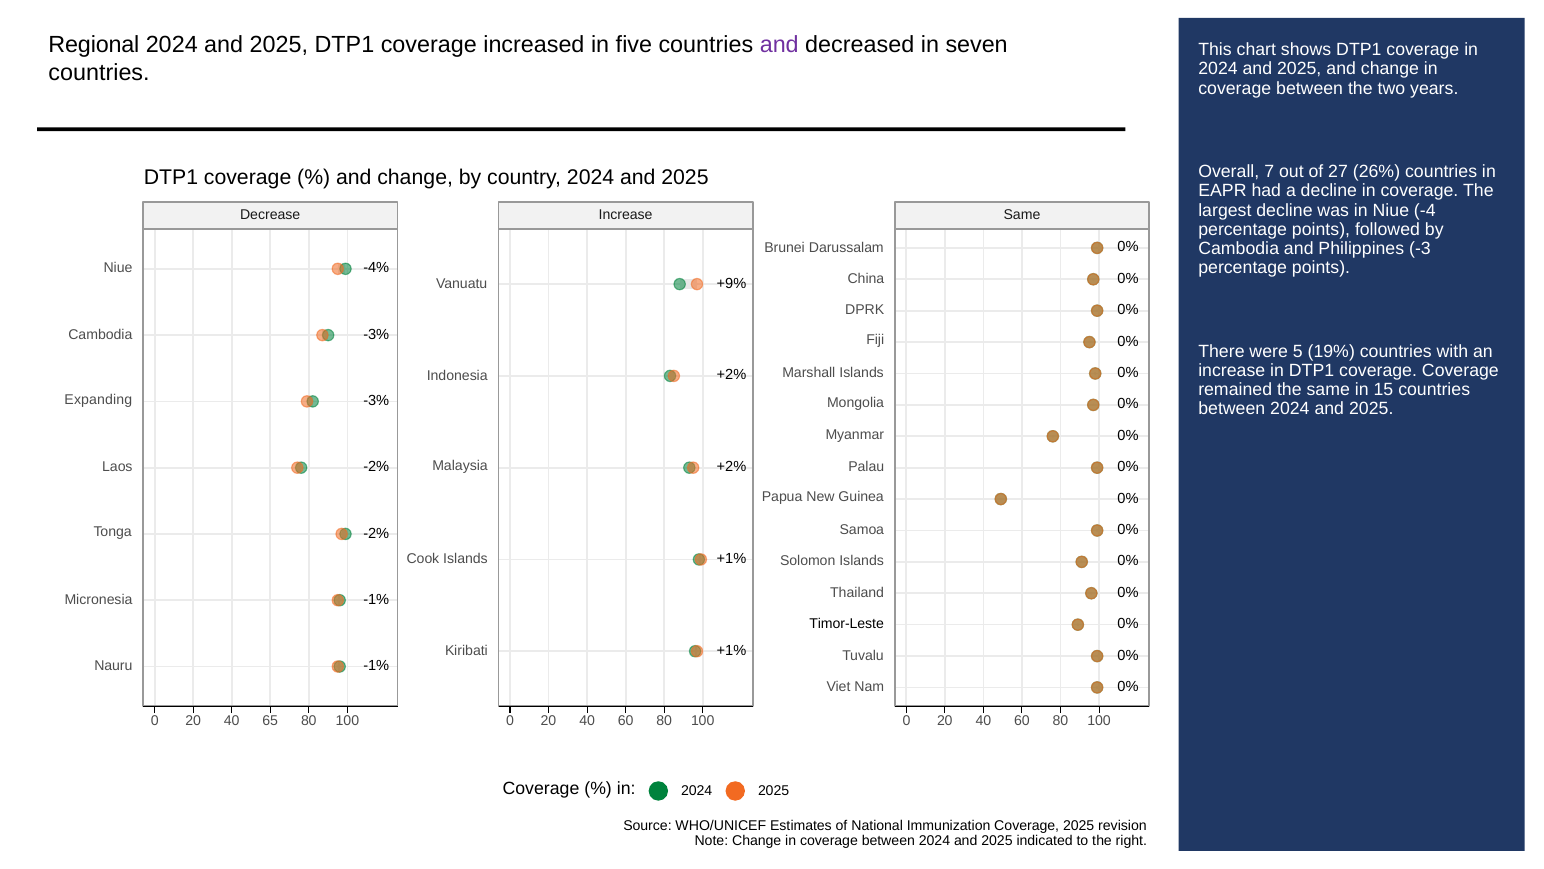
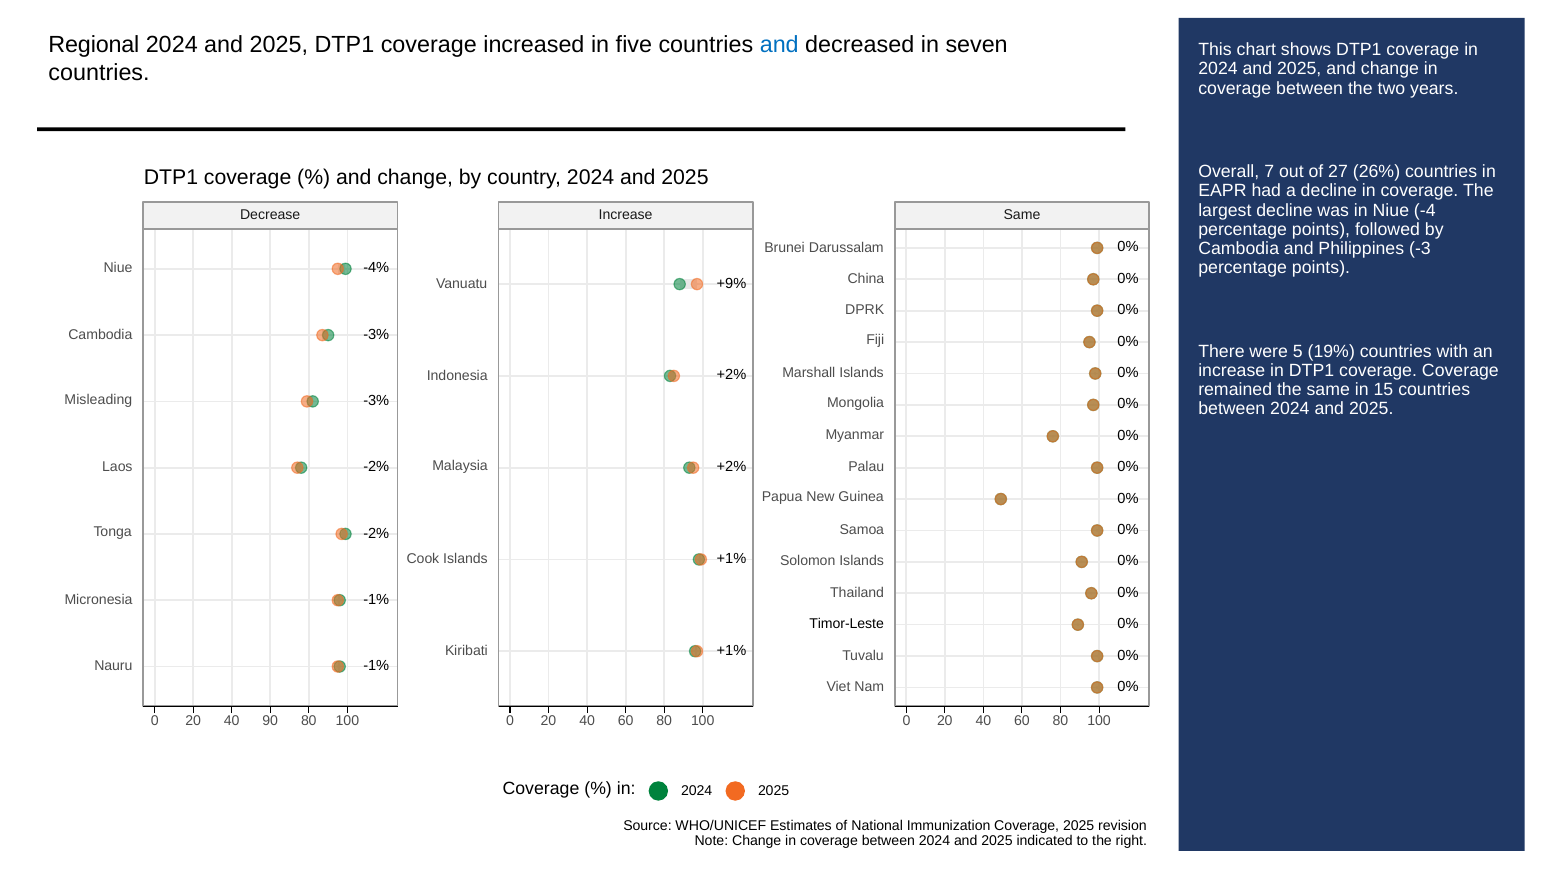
and at (779, 44) colour: purple -> blue
Expanding: Expanding -> Misleading
65: 65 -> 90
